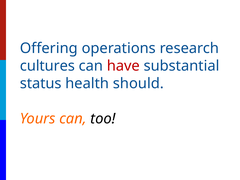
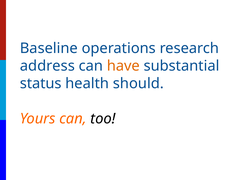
Offering: Offering -> Baseline
cultures: cultures -> address
have colour: red -> orange
